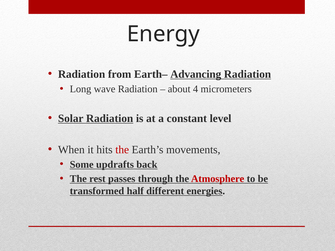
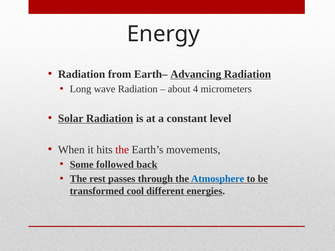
updrafts: updrafts -> followed
Atmosphere colour: red -> blue
half: half -> cool
